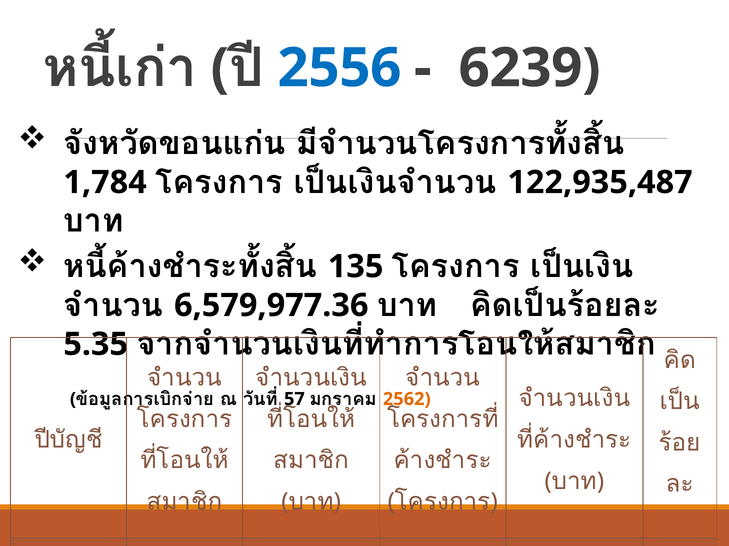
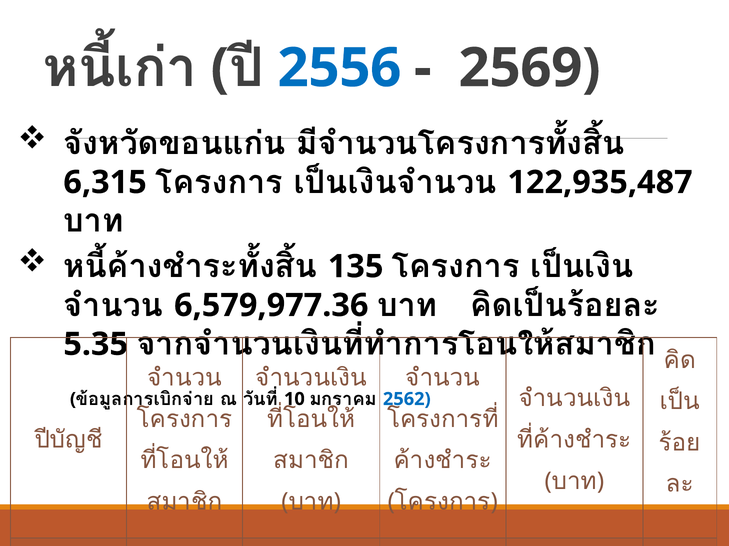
6239: 6239 -> 2569
1,784: 1,784 -> 6,315
57: 57 -> 10
2562 colour: orange -> blue
